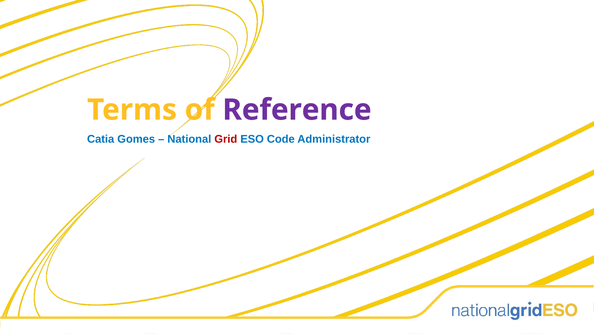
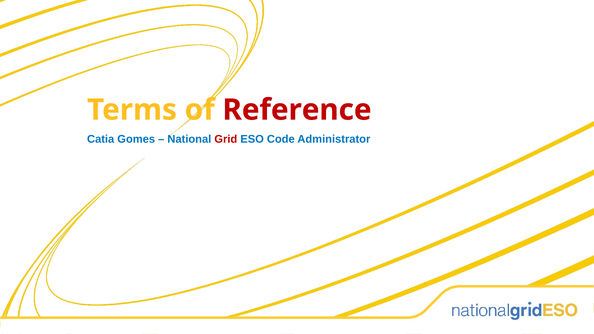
Reference colour: purple -> red
